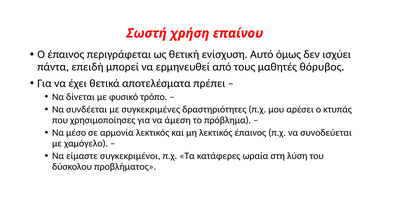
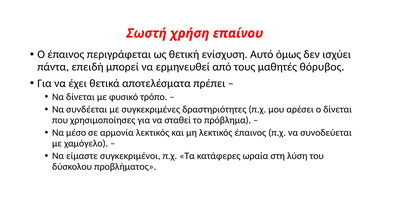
ο κτυπάς: κτυπάς -> δίνεται
άμεση: άμεση -> σταθεί
